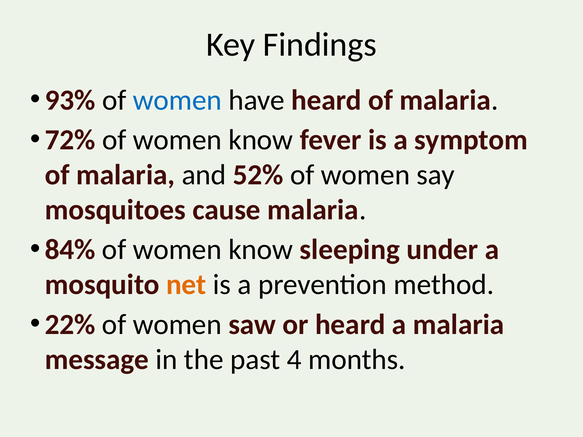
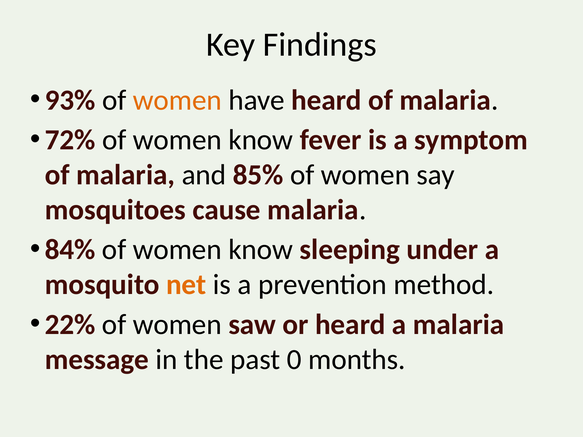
women at (177, 100) colour: blue -> orange
52%: 52% -> 85%
4: 4 -> 0
